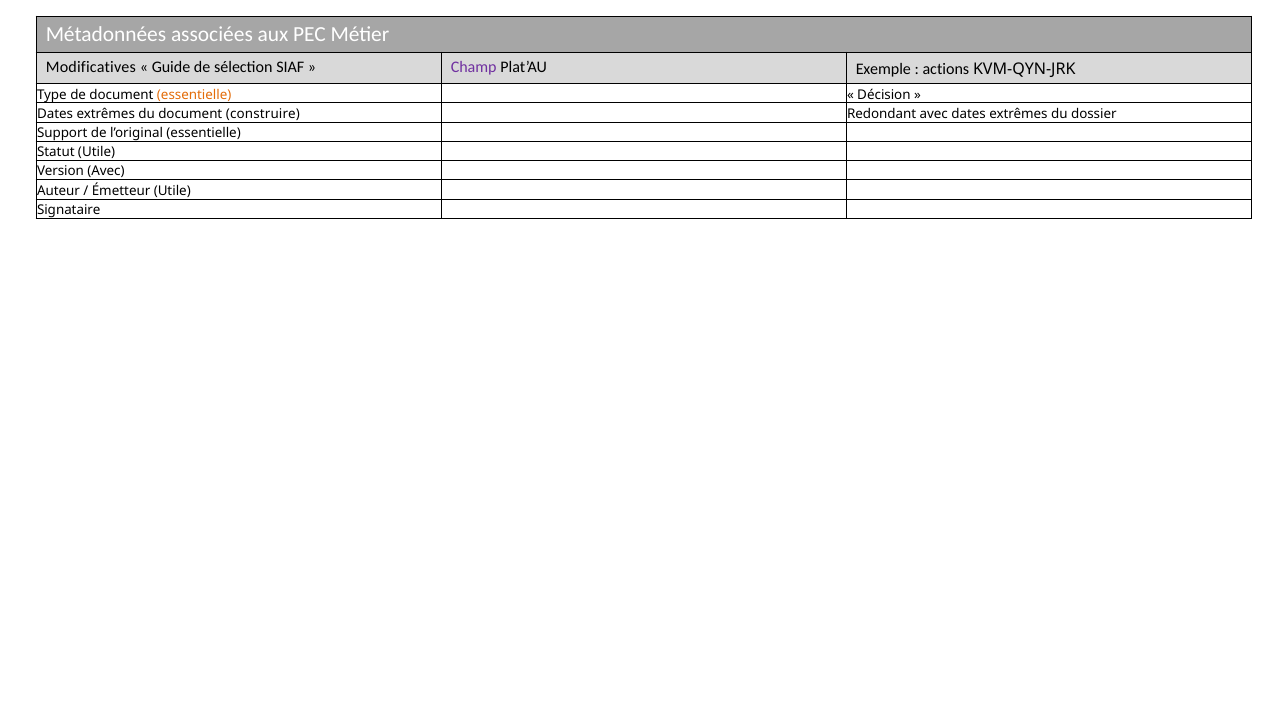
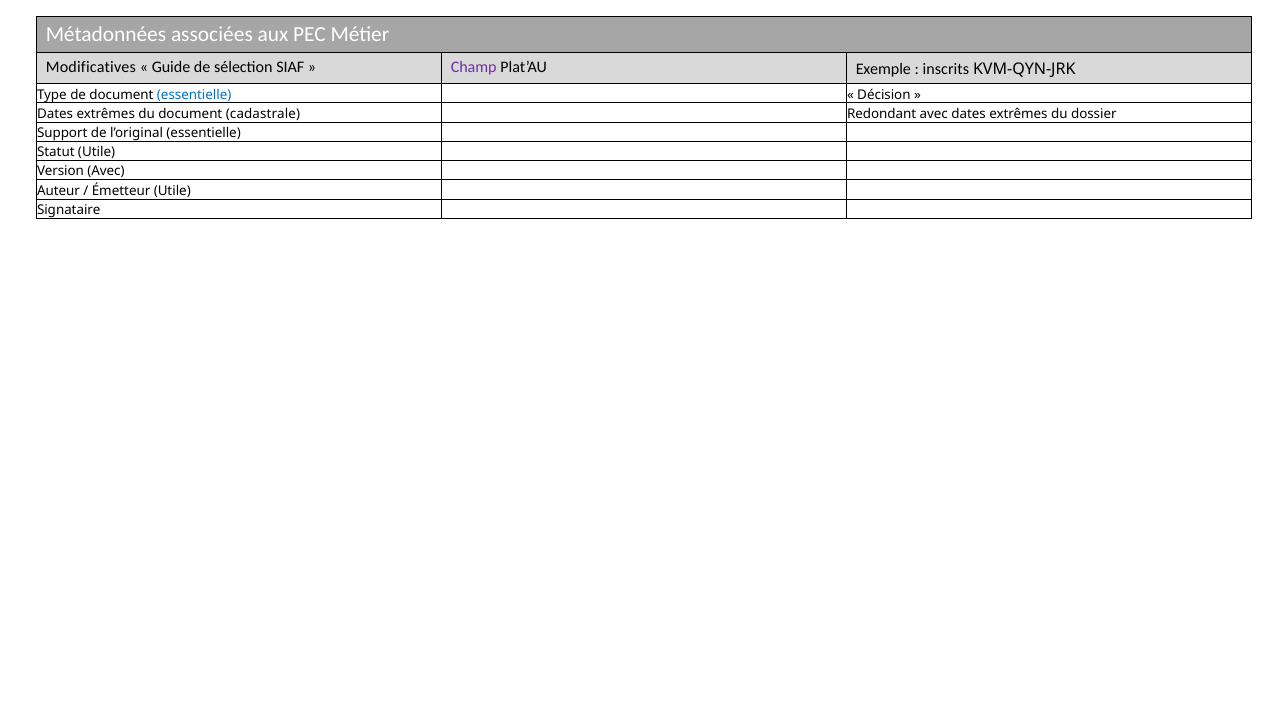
actions: actions -> inscrits
essentielle at (194, 95) colour: orange -> blue
construire: construire -> cadastrale
